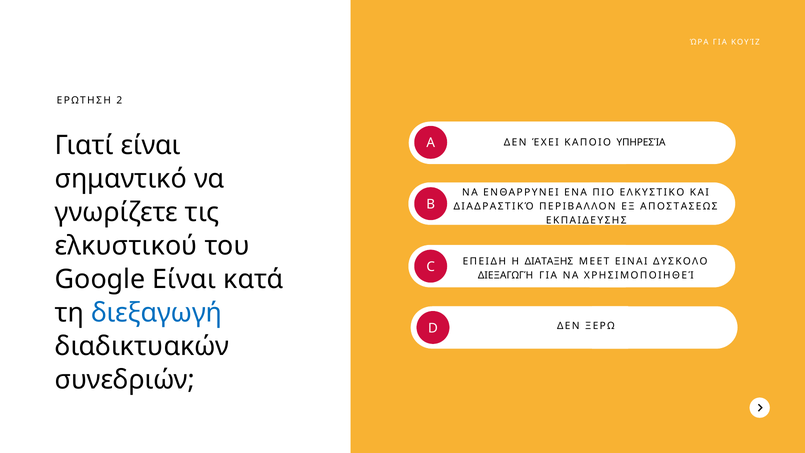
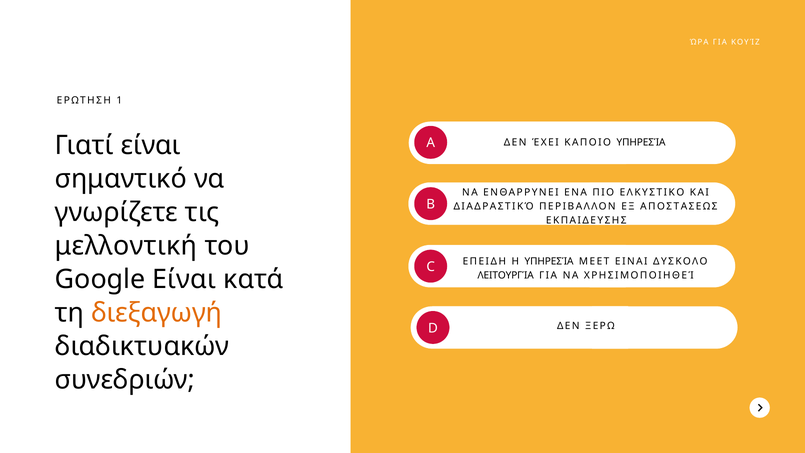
2: 2 -> 1
ελκυστικού: ελκυστικού -> μελλοντική
Η ΔΙΑΤΑΞΗΣ: ΔΙΑΤΑΞΗΣ -> ΥΠΗΡΕΣΊΑ
ΔΙΕΞΑΓΩΓΉ at (506, 275): ΔΙΕΞΑΓΩΓΉ -> ΛΕΙΤΟΥΡΓΊΑ
διεξαγωγή at (157, 313) colour: blue -> orange
